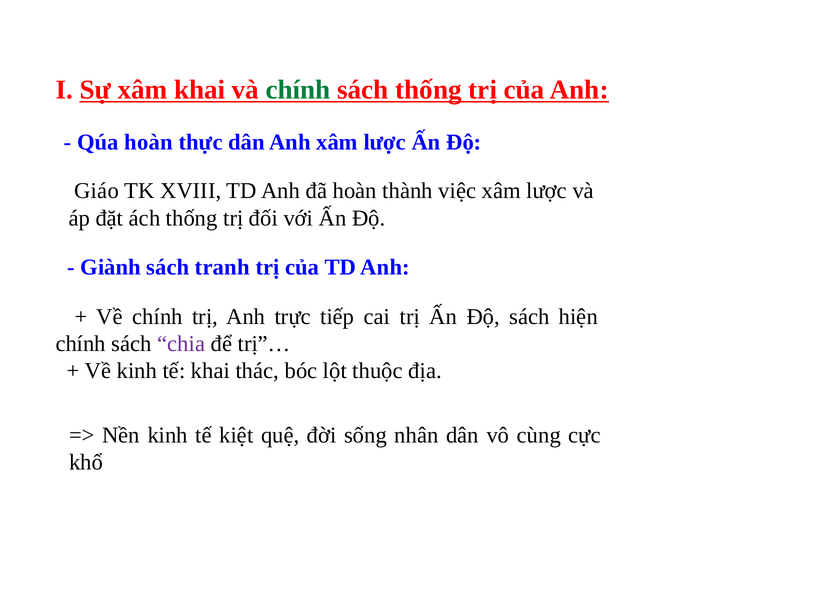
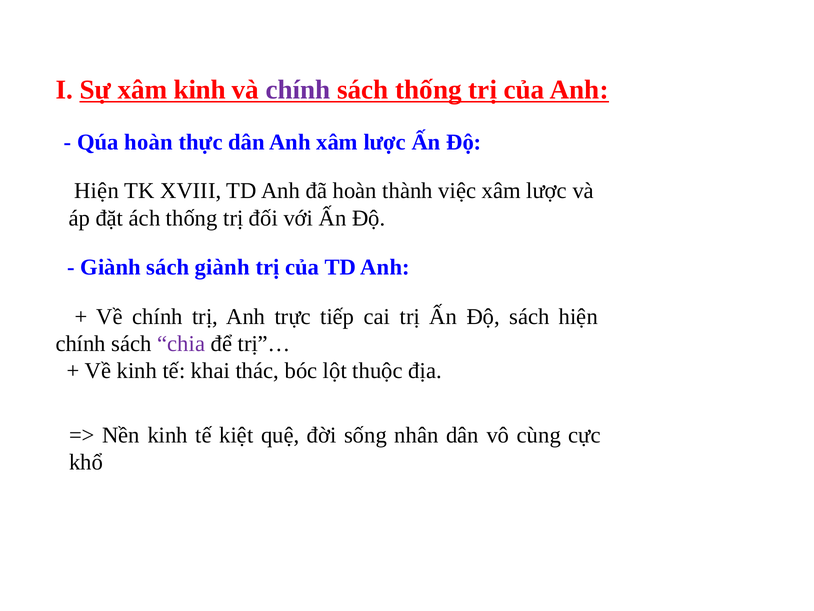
xâm khai: khai -> kinh
chính at (298, 90) colour: green -> purple
Giáo at (97, 191): Giáo -> Hiện
sách tranh: tranh -> giành
